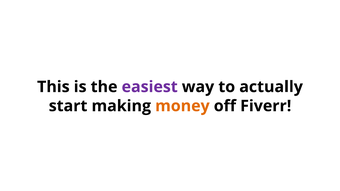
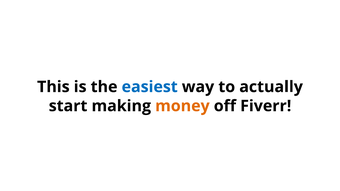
easiest colour: purple -> blue
